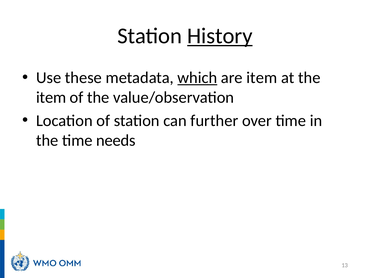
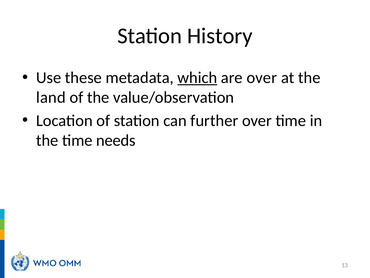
History underline: present -> none
are item: item -> over
item at (51, 97): item -> land
